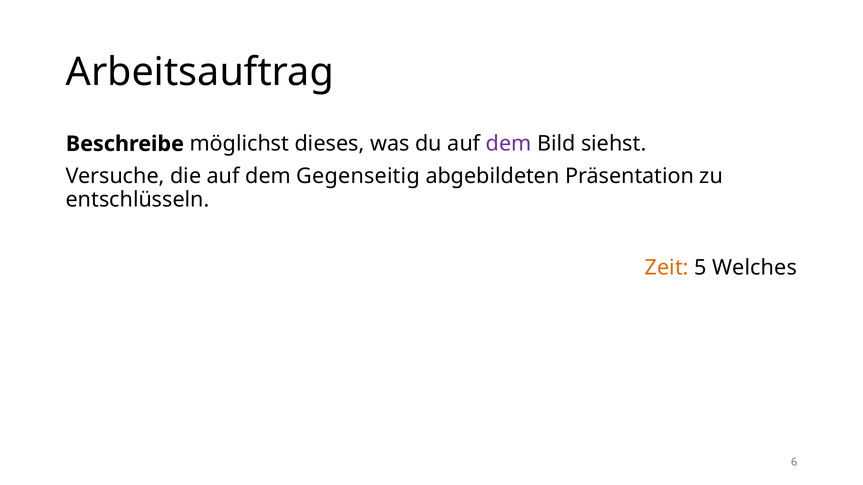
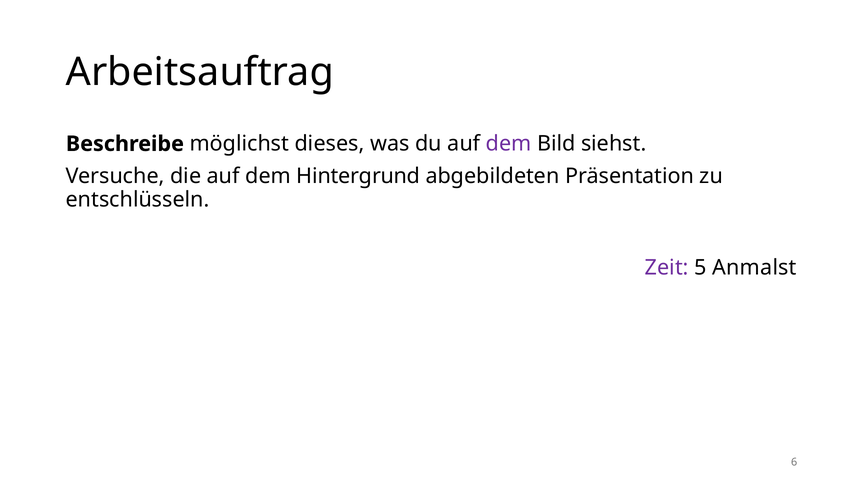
Gegenseitig: Gegenseitig -> Hintergrund
Zeit colour: orange -> purple
Welches: Welches -> Anmalst
